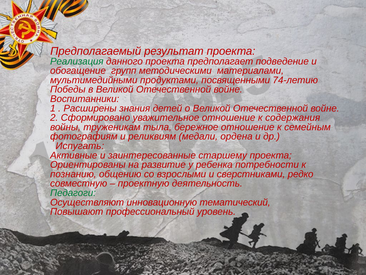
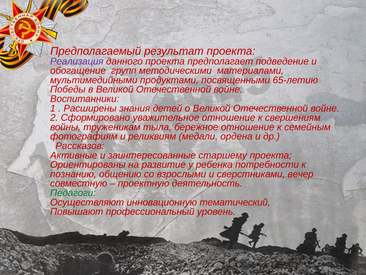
Реализация colour: green -> purple
74-летию: 74-летию -> 65-летию
содержания: содержания -> свершениям
Испугать: Испугать -> Рассказов
редко: редко -> вечер
